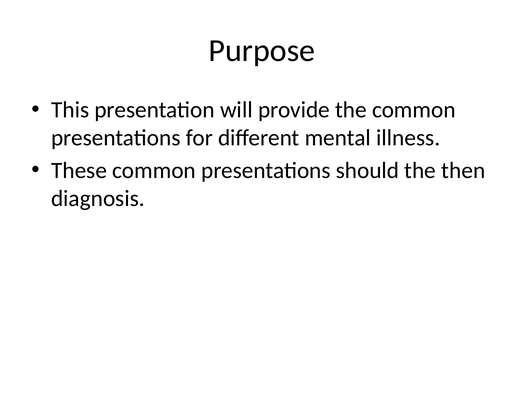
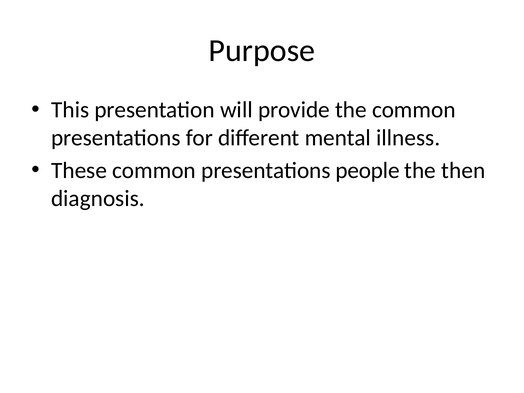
should: should -> people
